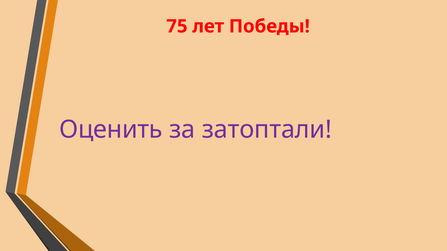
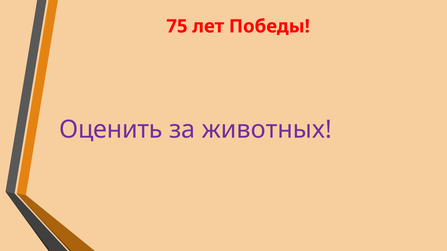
затоптали: затоптали -> животных
